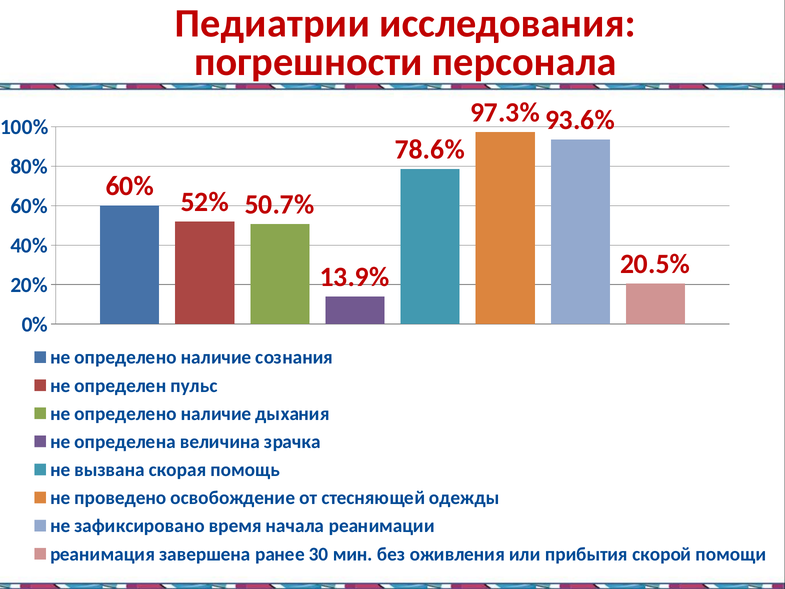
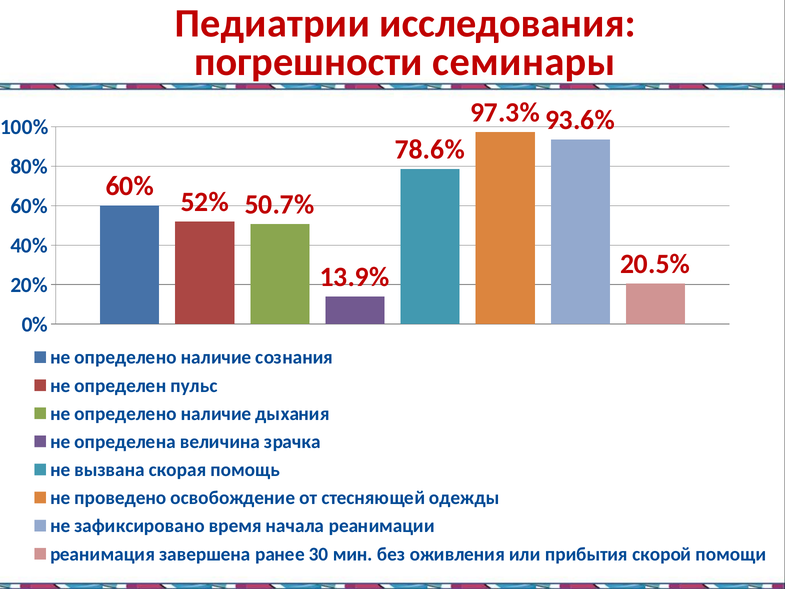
персонала: персонала -> семинары
